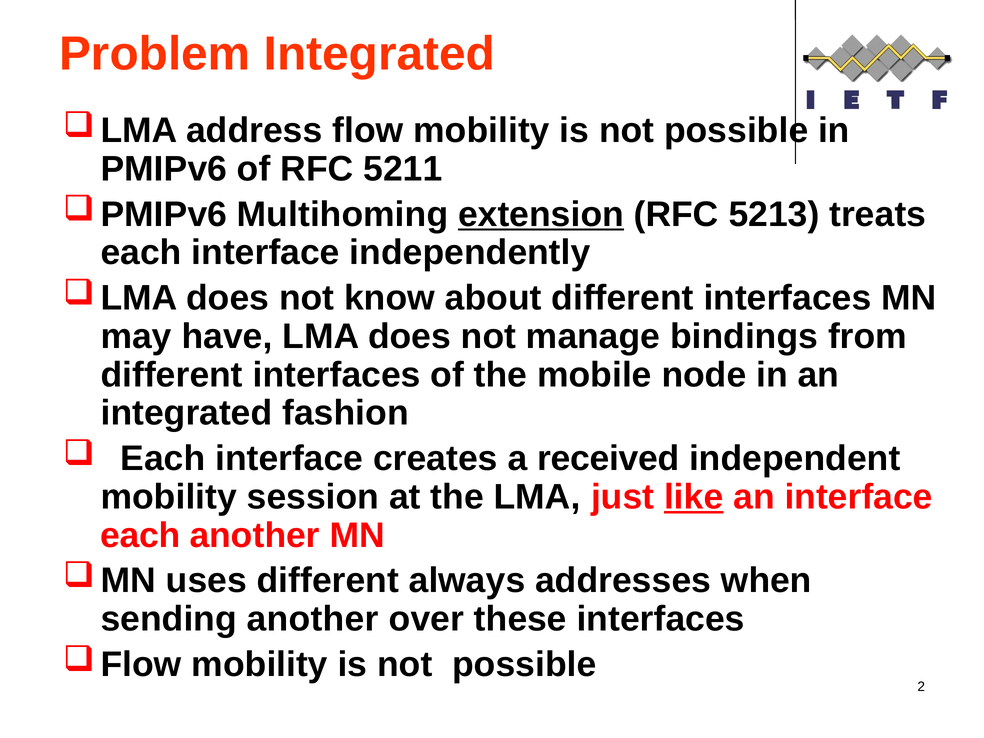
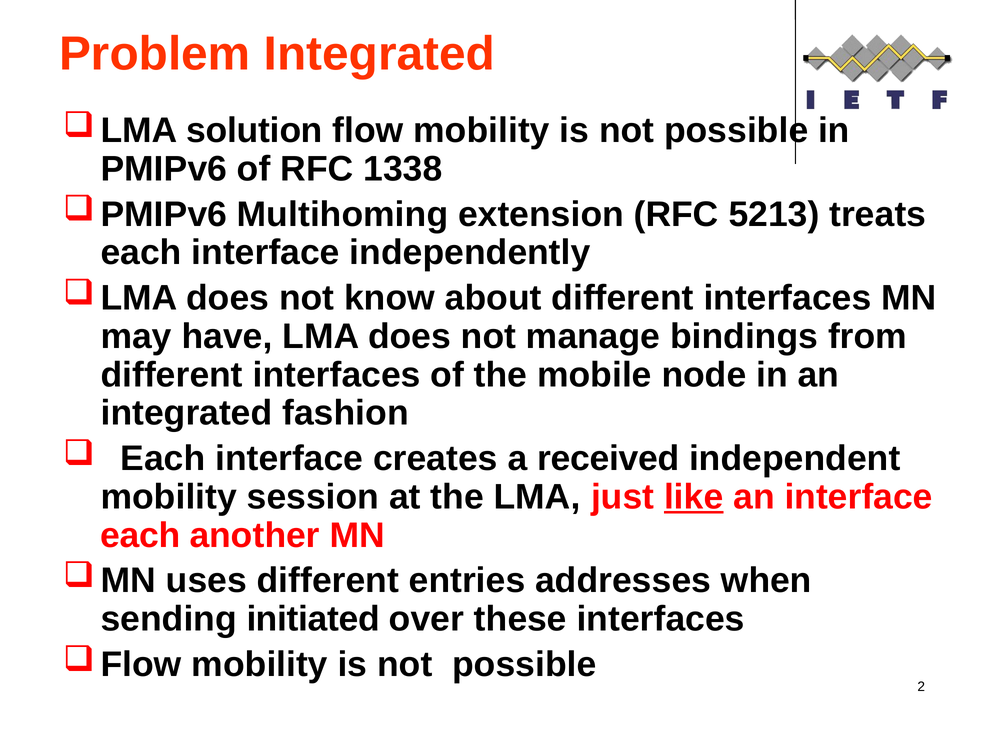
address: address -> solution
5211: 5211 -> 1338
extension underline: present -> none
always: always -> entries
sending another: another -> initiated
